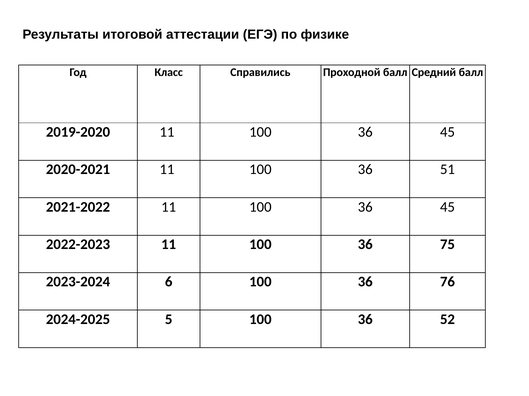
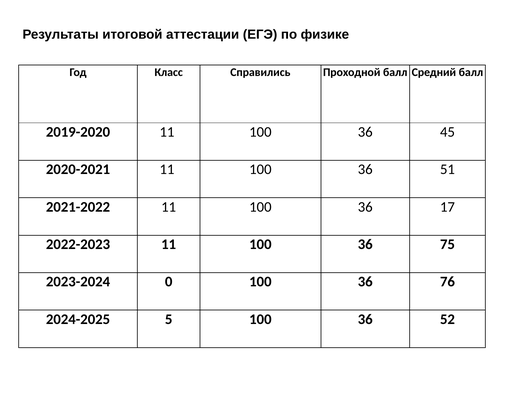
45 at (447, 207): 45 -> 17
6: 6 -> 0
